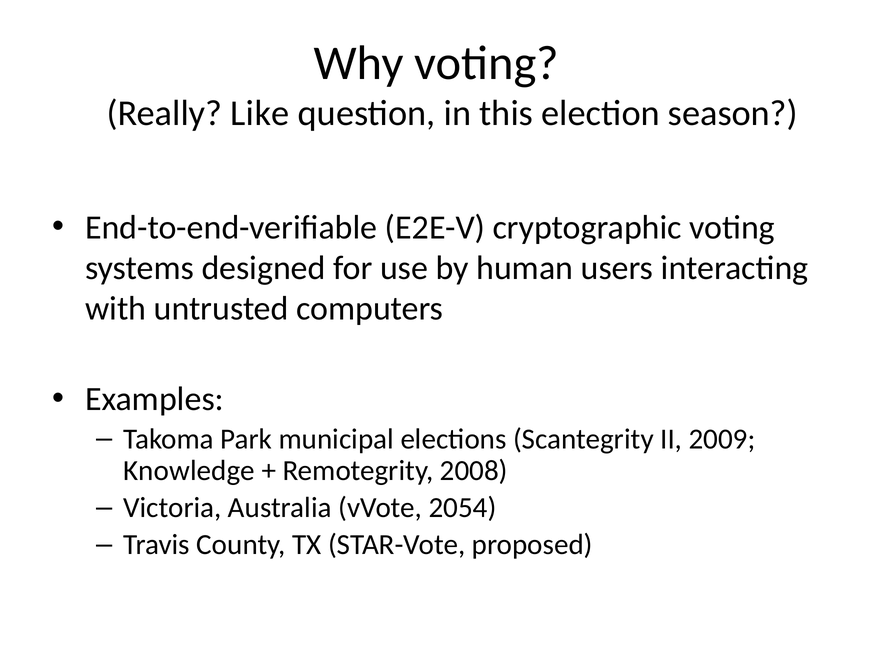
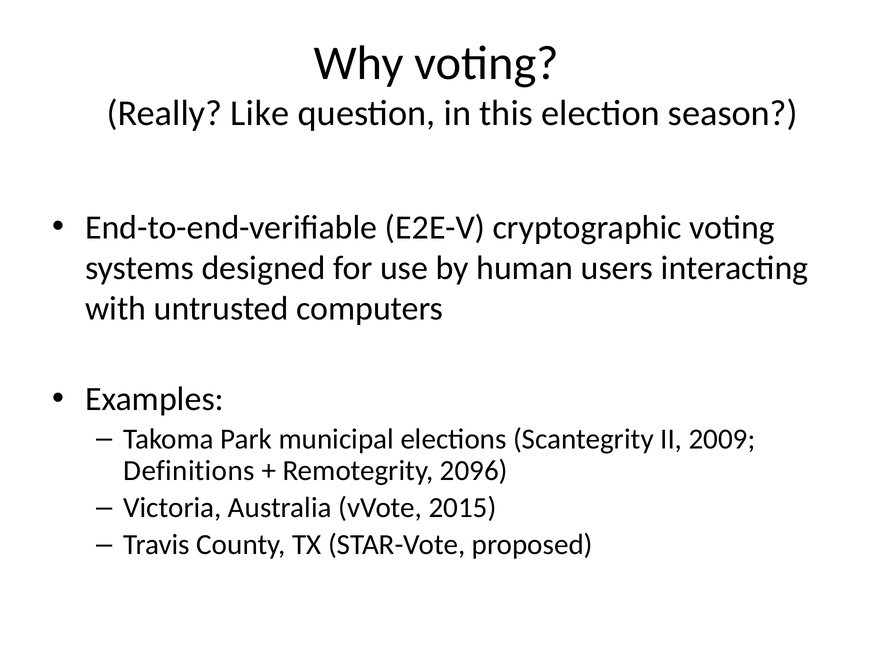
Knowledge: Knowledge -> Definitions
2008: 2008 -> 2096
2054: 2054 -> 2015
